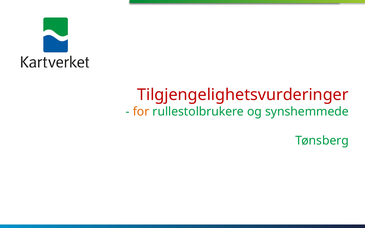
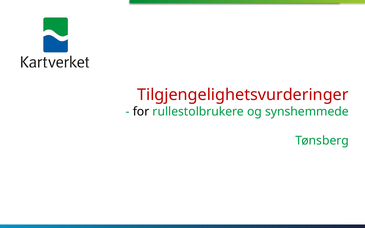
for colour: orange -> black
